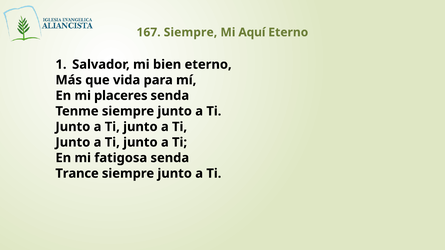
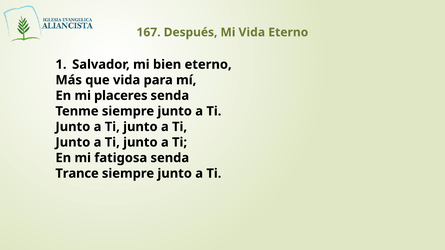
167 Siempre: Siempre -> Después
Mi Aquí: Aquí -> Vida
